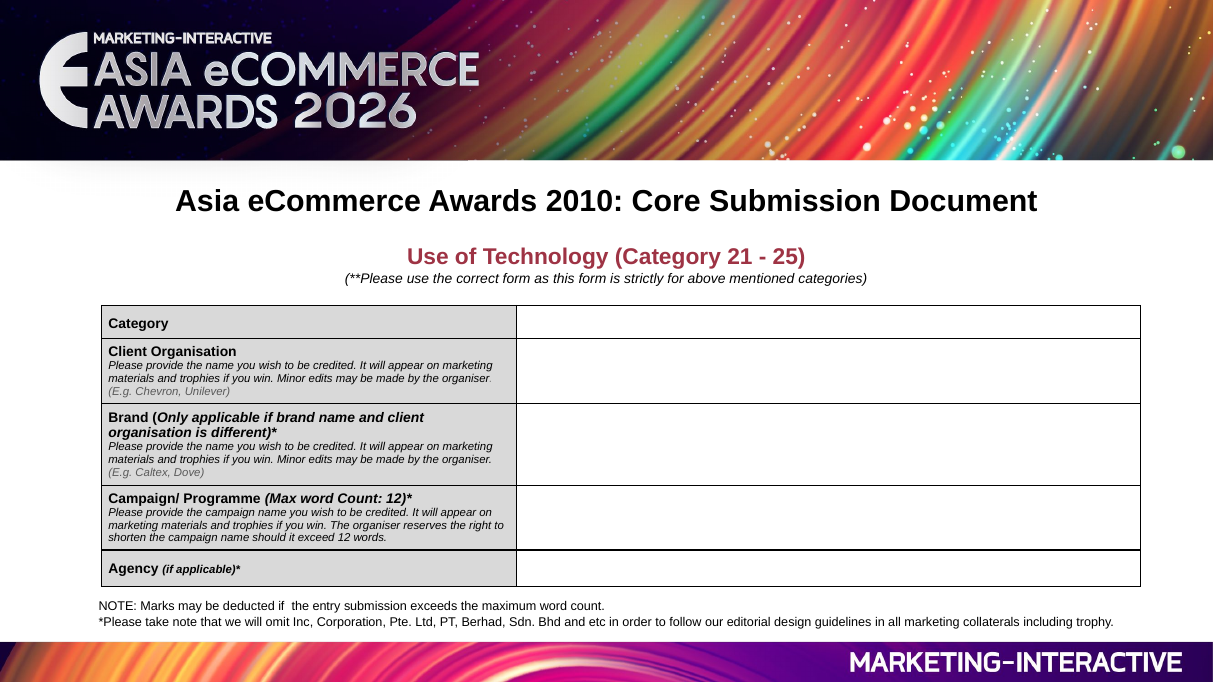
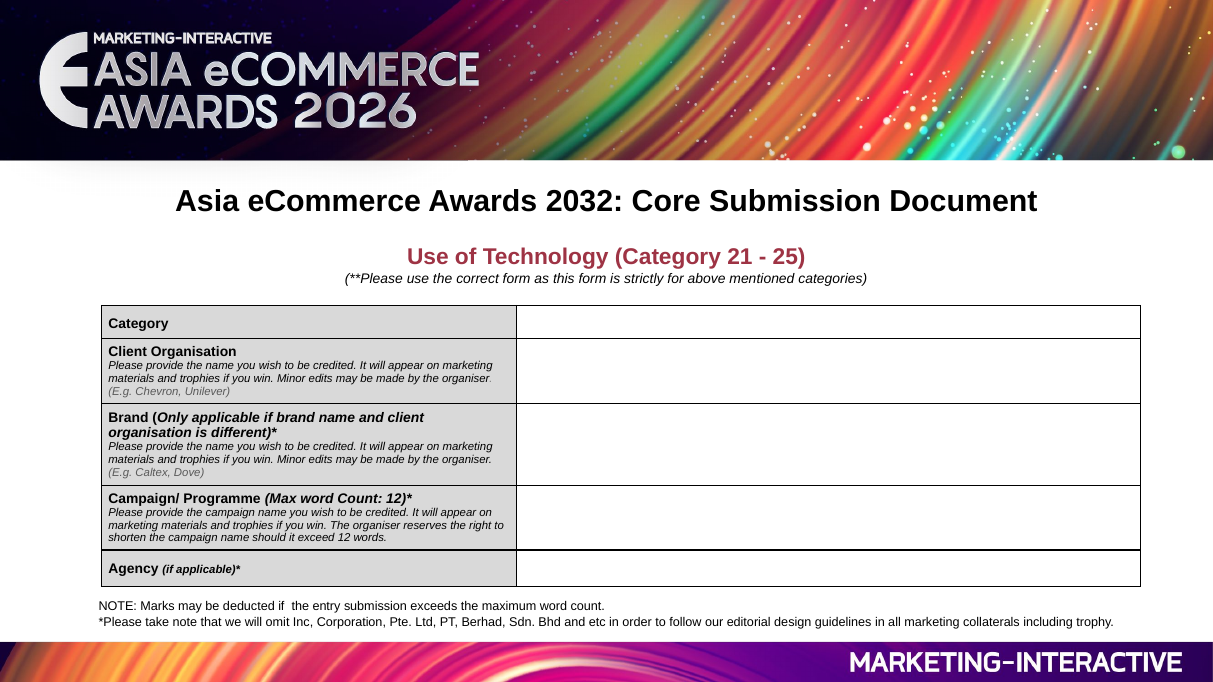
2010: 2010 -> 2032
